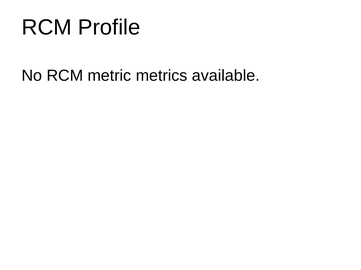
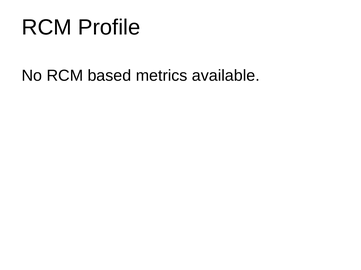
metric: metric -> based
